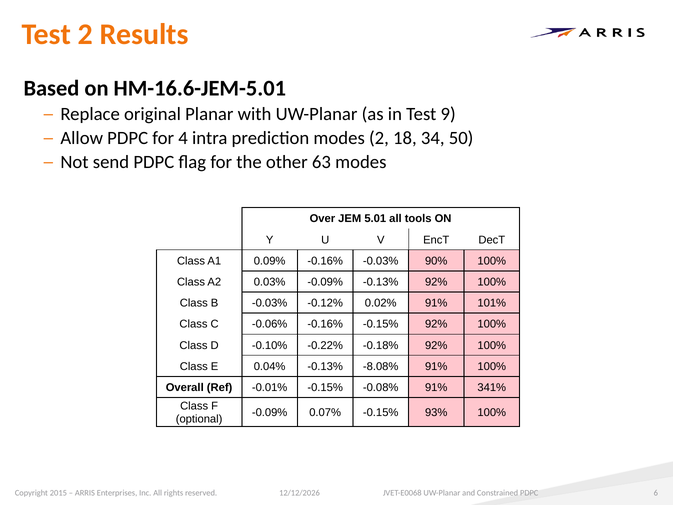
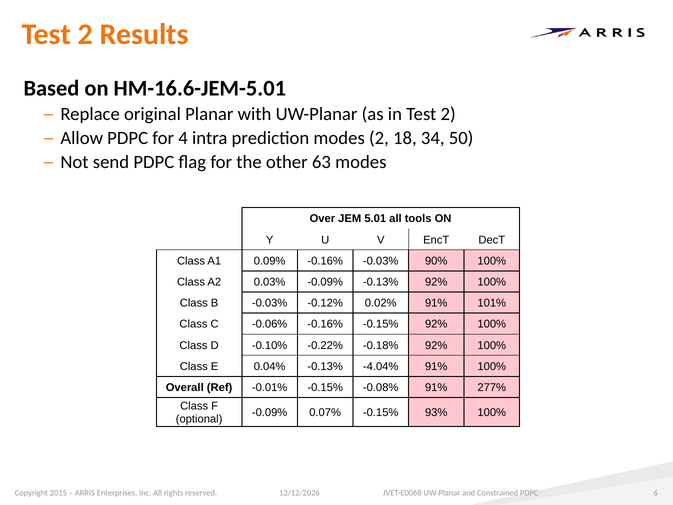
in Test 9: 9 -> 2
-8.08%: -8.08% -> -4.04%
341%: 341% -> 277%
